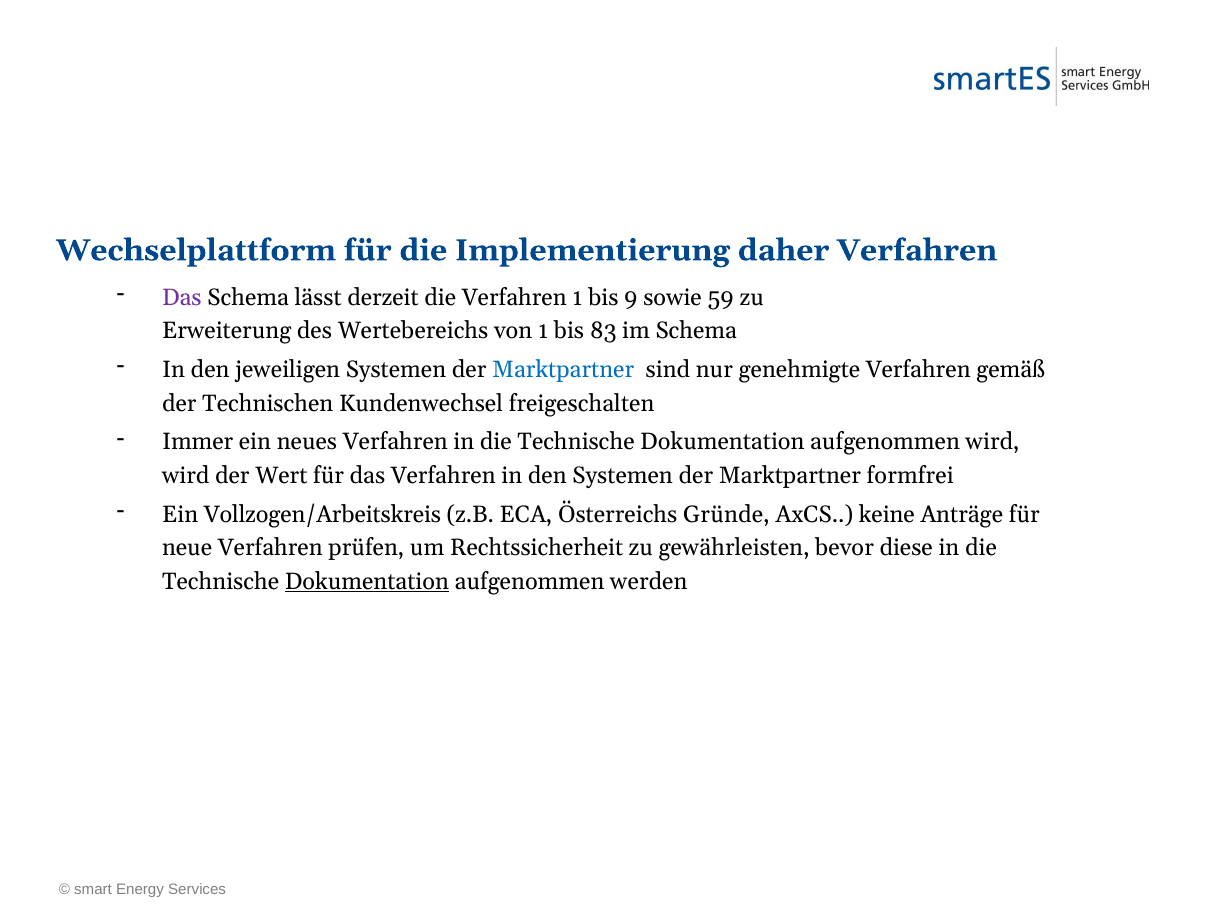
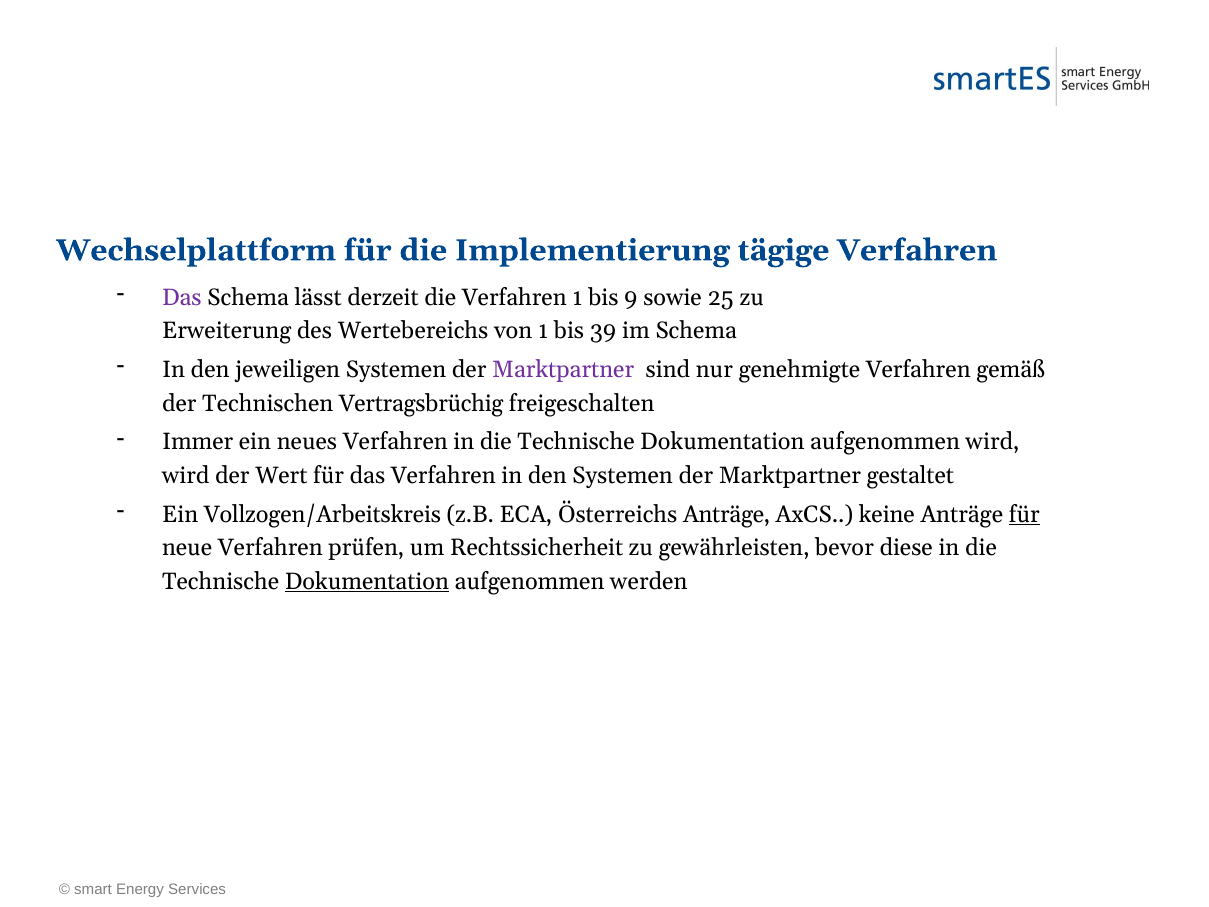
daher: daher -> tägige
59: 59 -> 25
83: 83 -> 39
Marktpartner at (563, 370) colour: blue -> purple
Kundenwechsel: Kundenwechsel -> Vertragsbrüchig
formfrei: formfrei -> gestaltet
Österreichs Gründe: Gründe -> Anträge
für at (1024, 514) underline: none -> present
